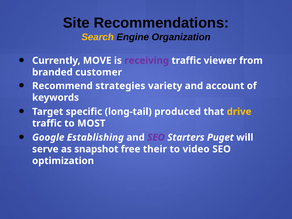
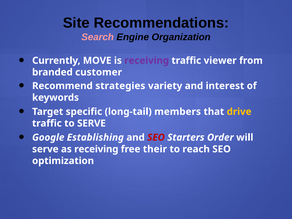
Search colour: yellow -> pink
account: account -> interest
produced: produced -> members
to MOST: MOST -> SERVE
SEO at (156, 137) colour: purple -> red
Puget: Puget -> Order
as snapshot: snapshot -> receiving
video: video -> reach
